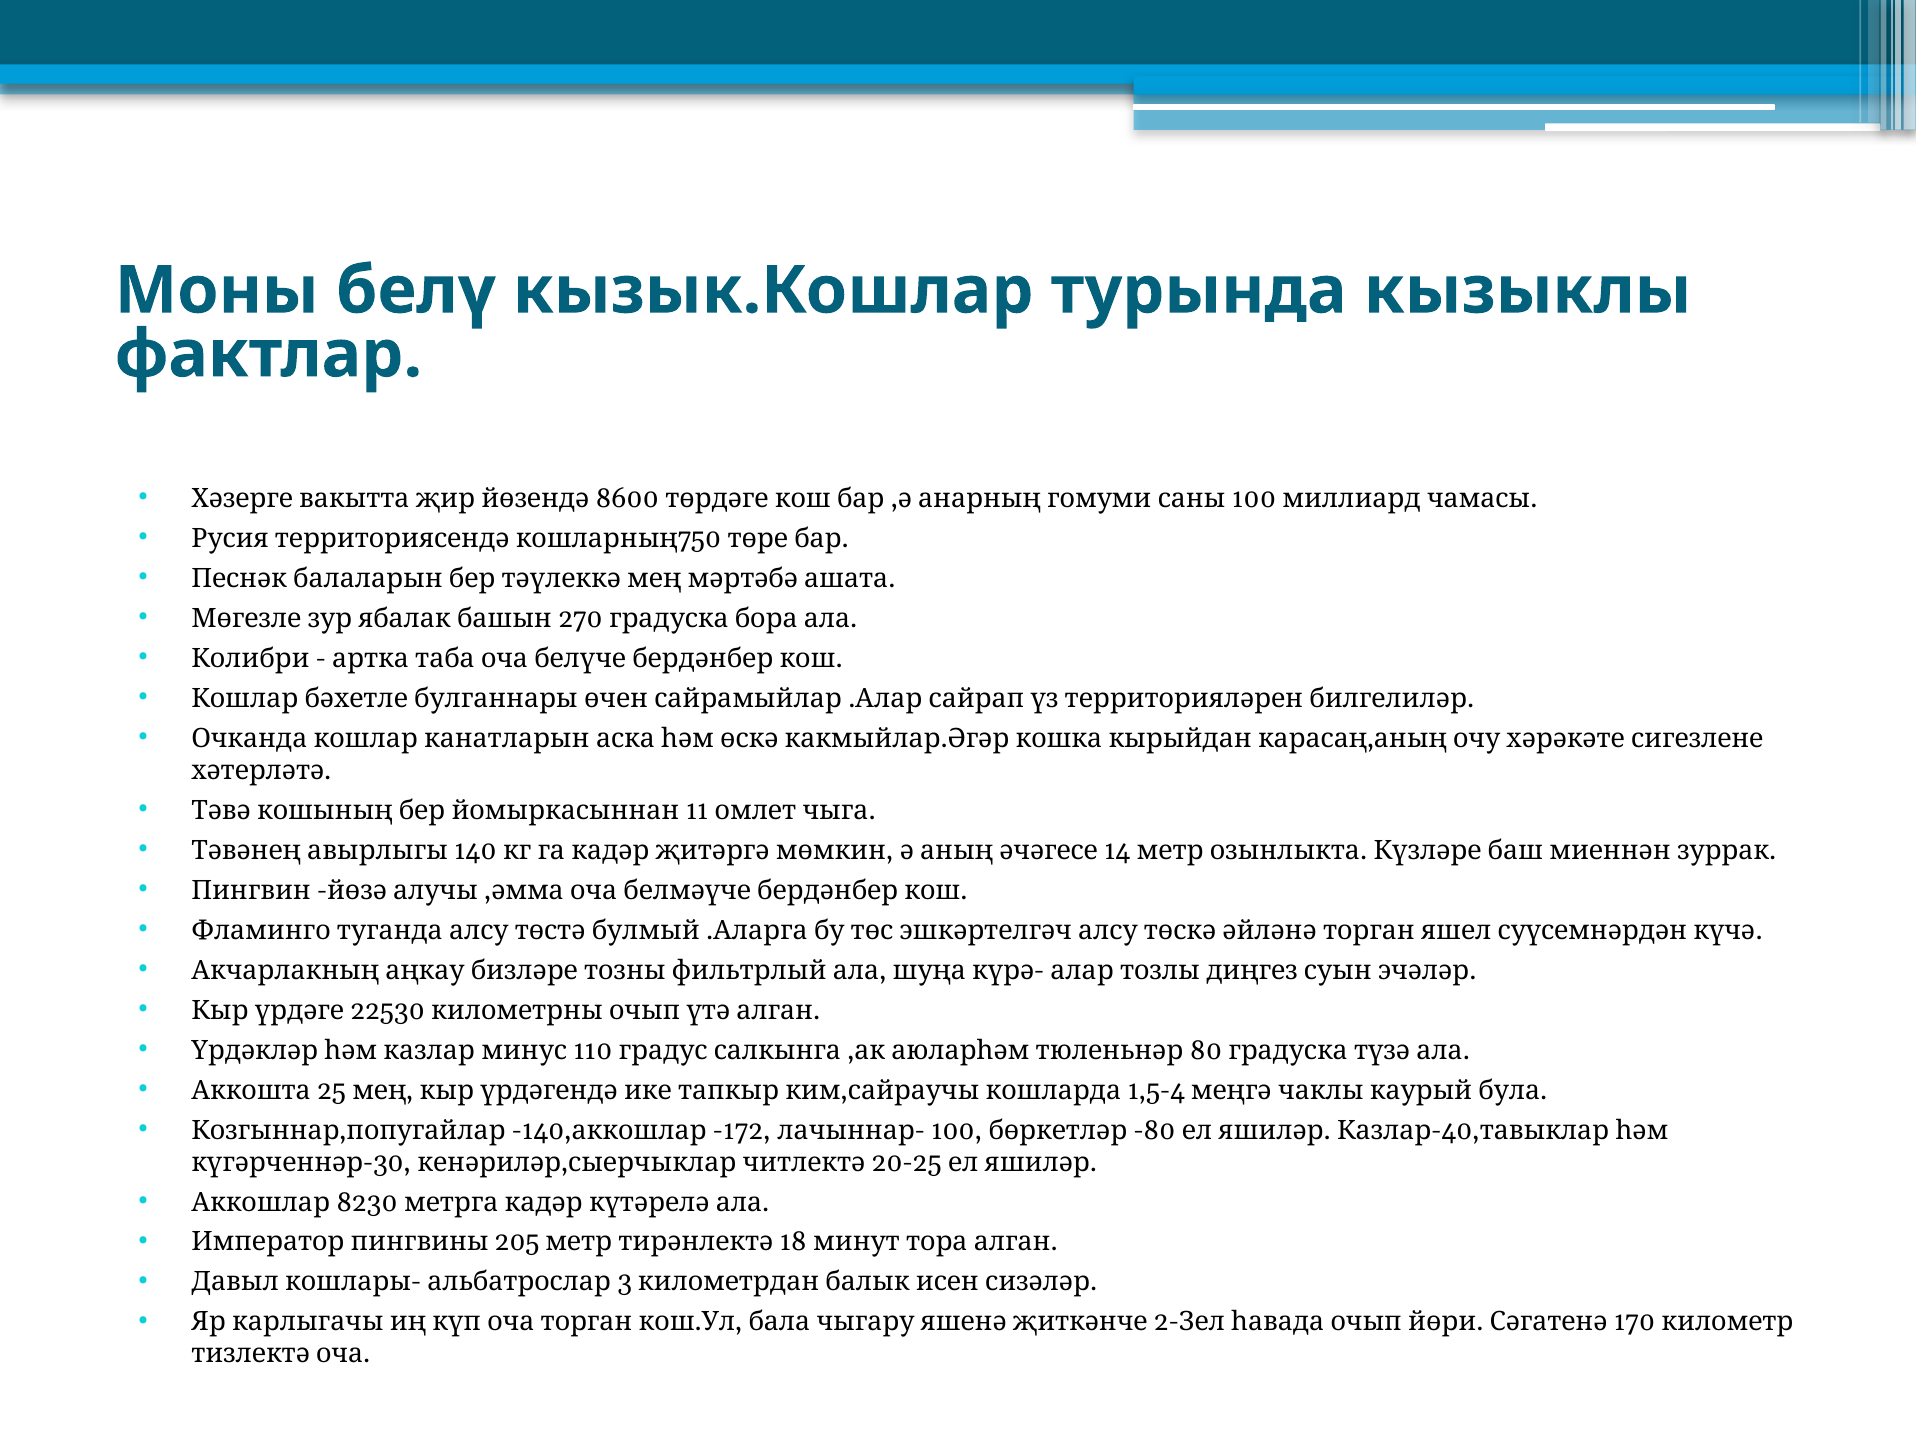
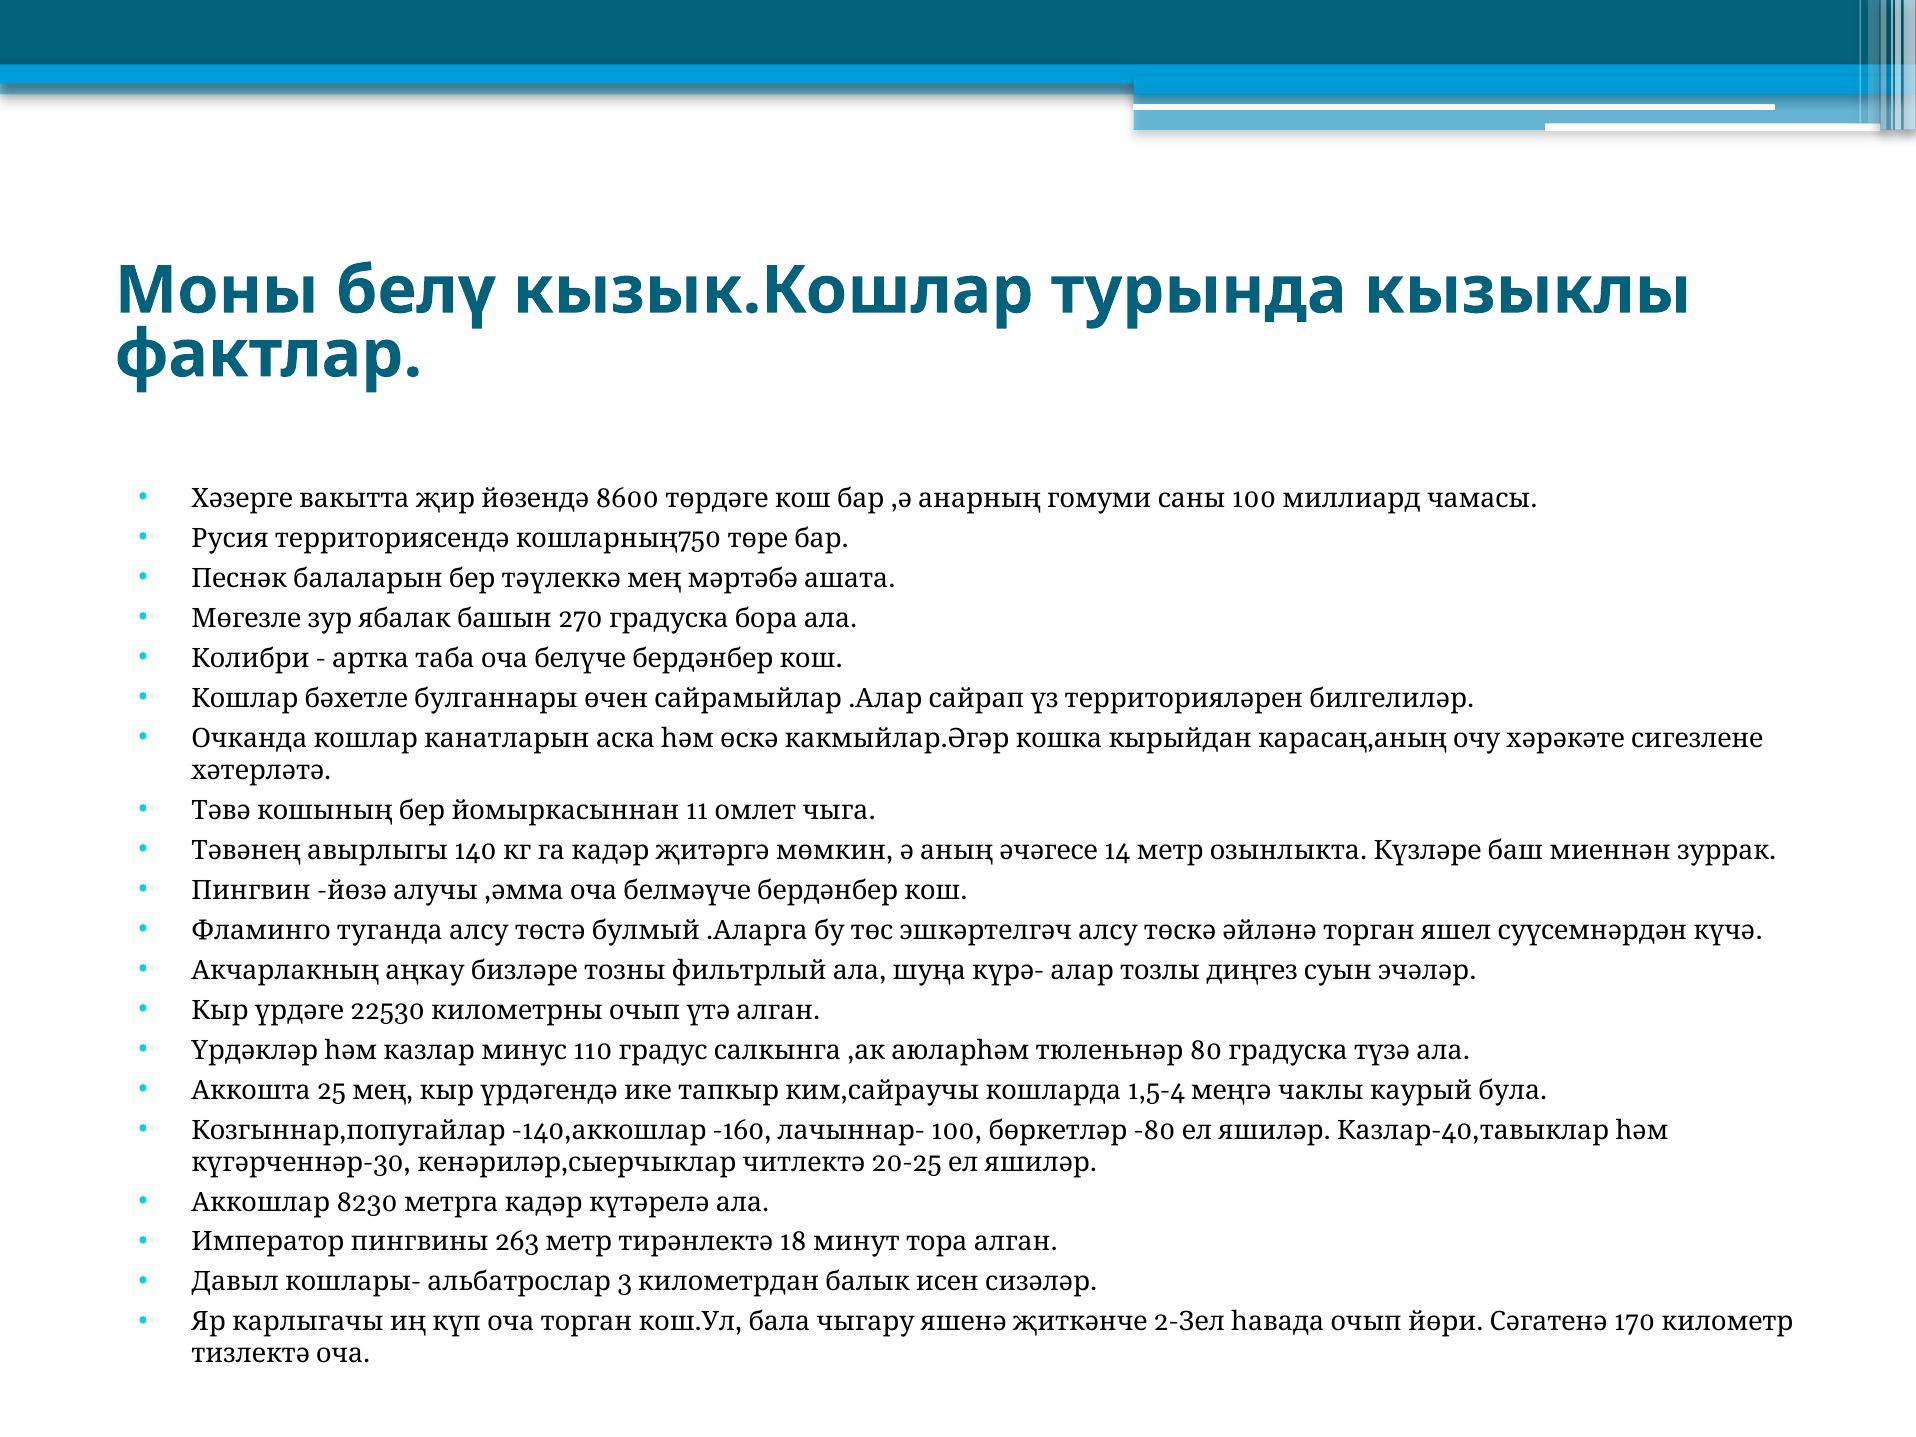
-172: -172 -> -160
205: 205 -> 263
